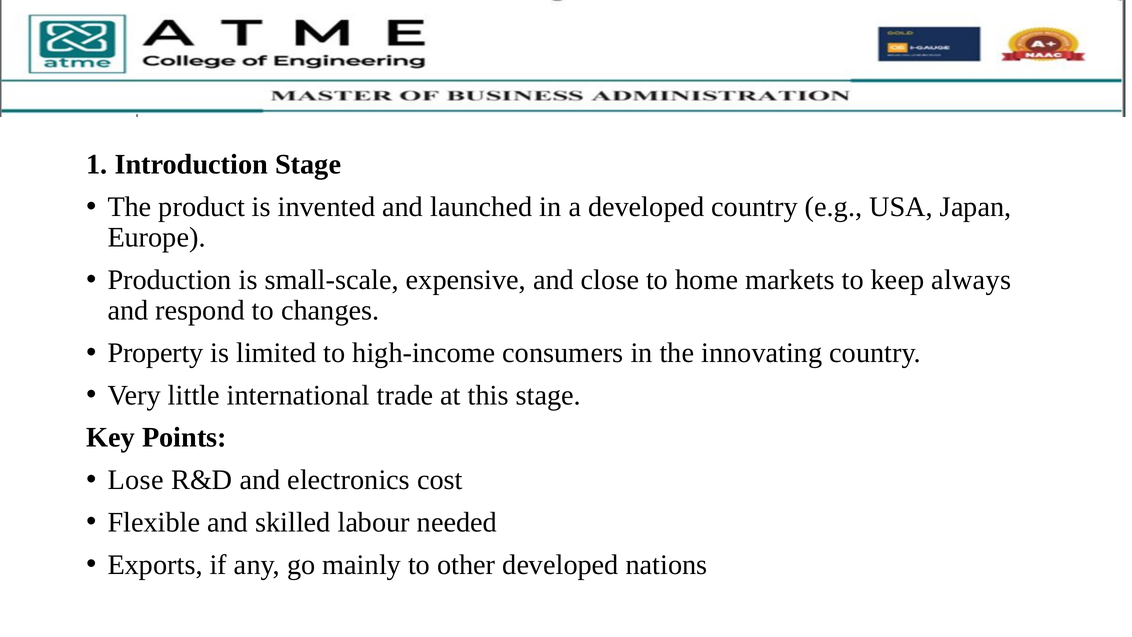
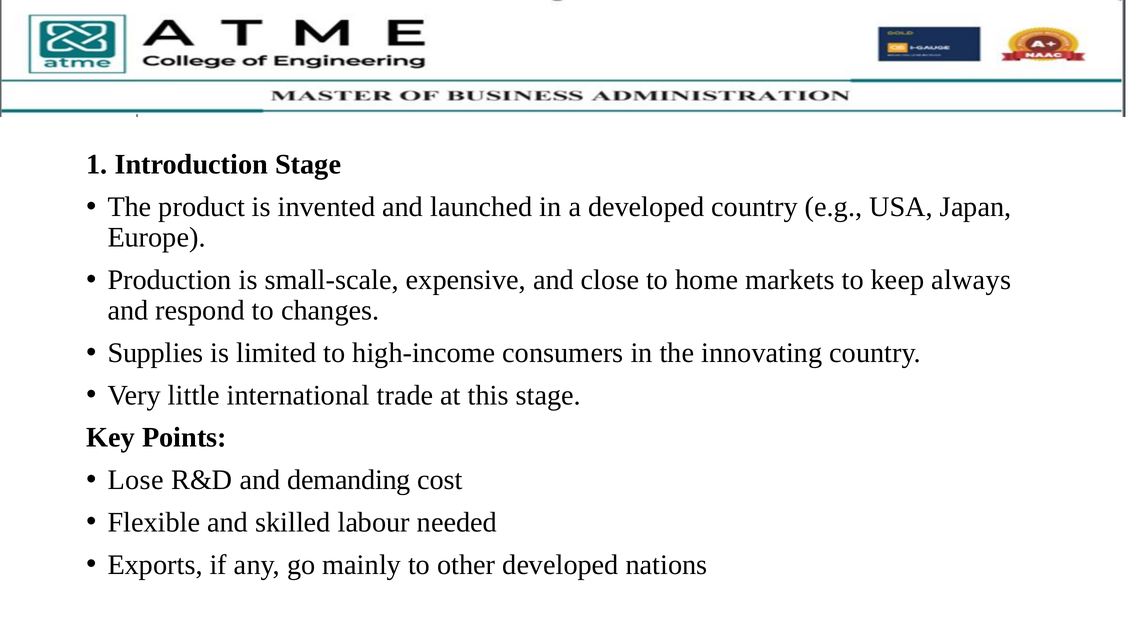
Property: Property -> Supplies
electronics: electronics -> demanding
